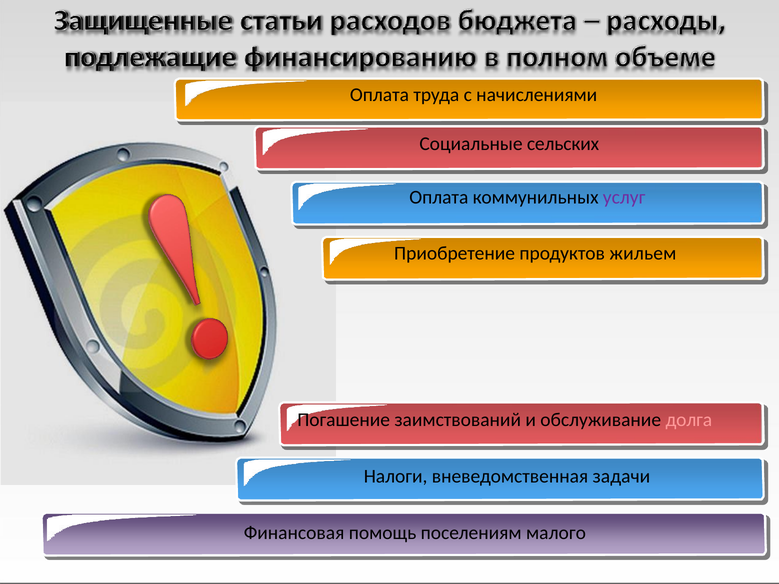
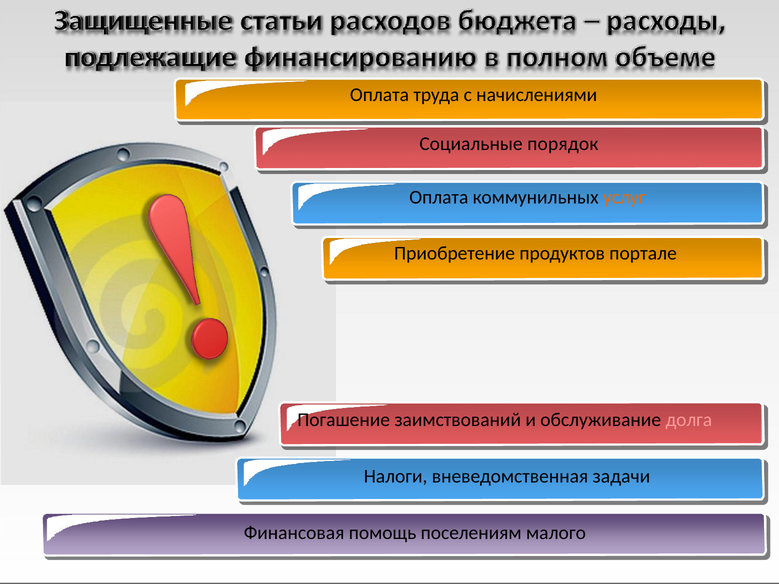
сельских: сельских -> порядок
услуг colour: purple -> orange
жильем: жильем -> портале
